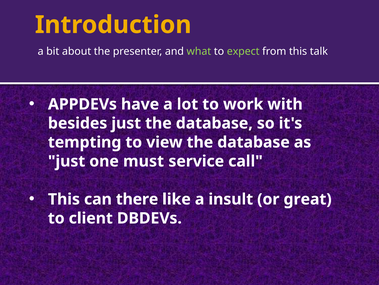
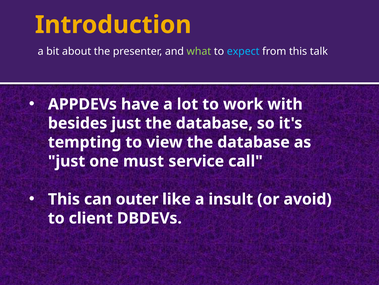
expect colour: light green -> light blue
there: there -> outer
great: great -> avoid
